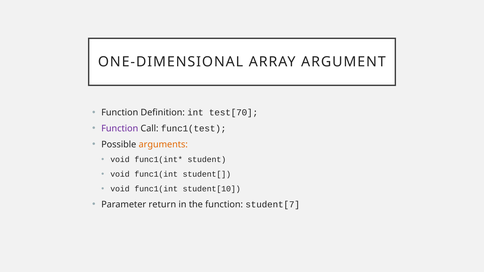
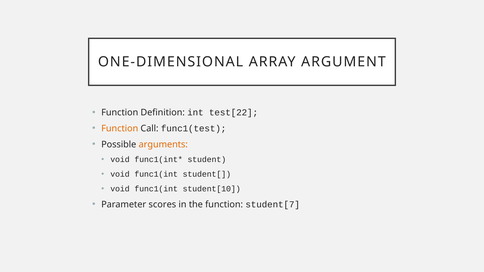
test[70: test[70 -> test[22
Function at (120, 129) colour: purple -> orange
return: return -> scores
